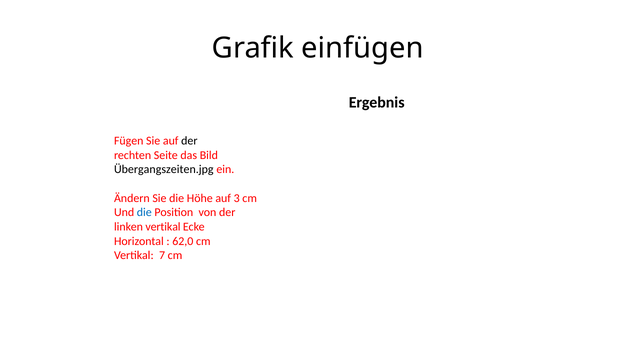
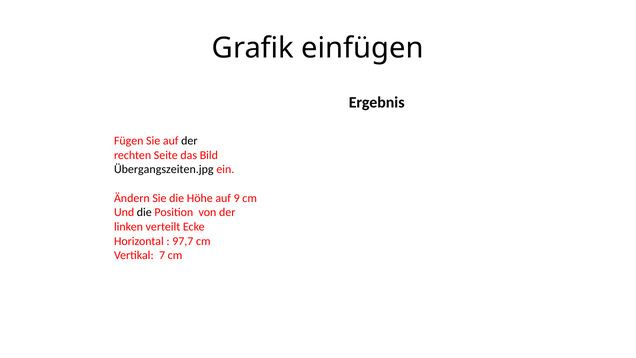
3: 3 -> 9
die at (144, 212) colour: blue -> black
linken vertikal: vertikal -> verteilt
62,0: 62,0 -> 97,7
